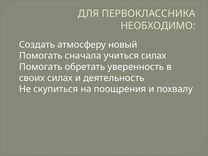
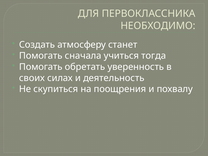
новый: новый -> станет
учиться силах: силах -> тогда
